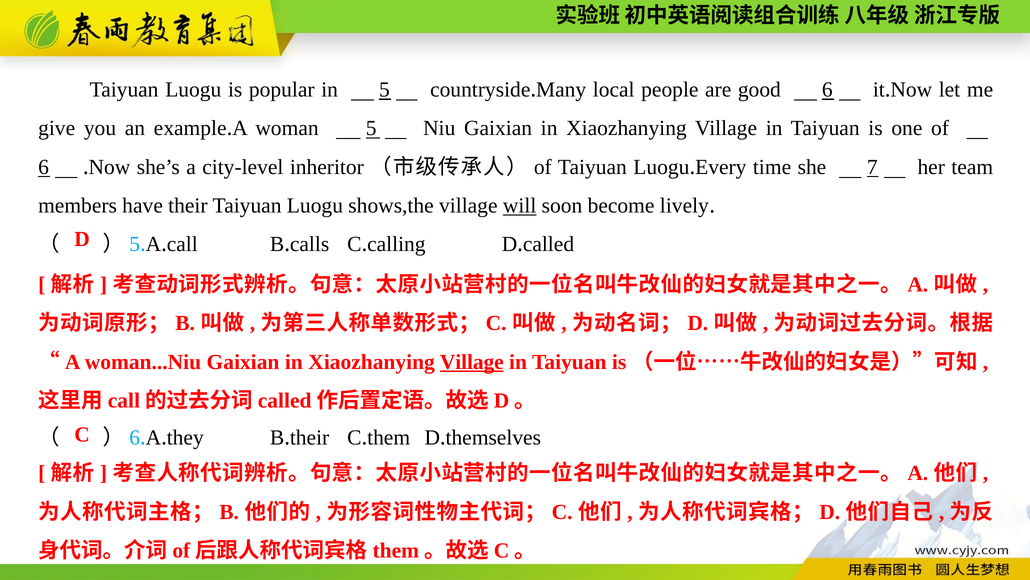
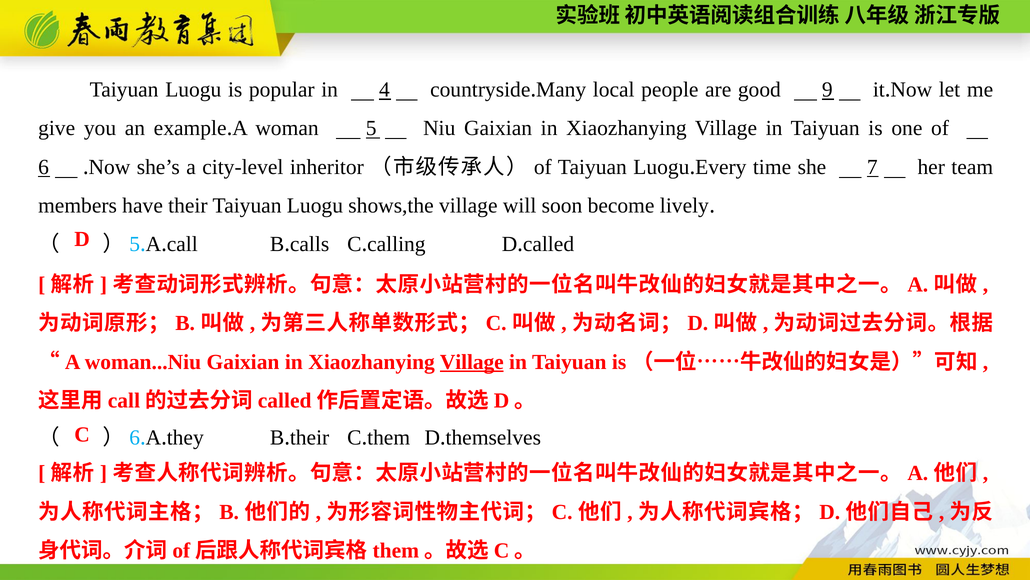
in 5: 5 -> 4
good 6: 6 -> 9
will underline: present -> none
